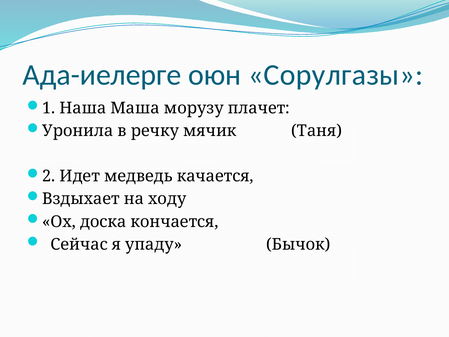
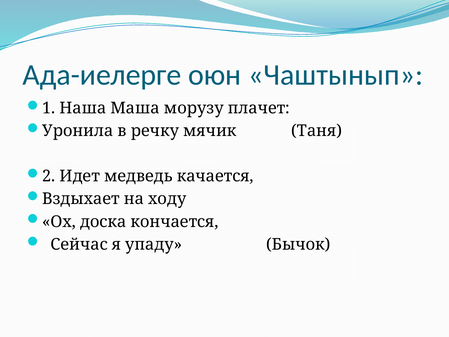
Сорулгазы: Сорулгазы -> Чаштынып
